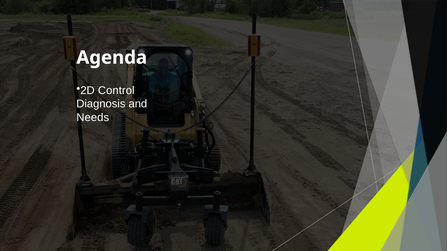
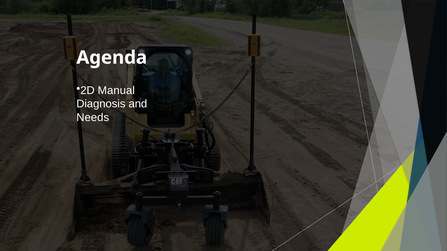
Control: Control -> Manual
